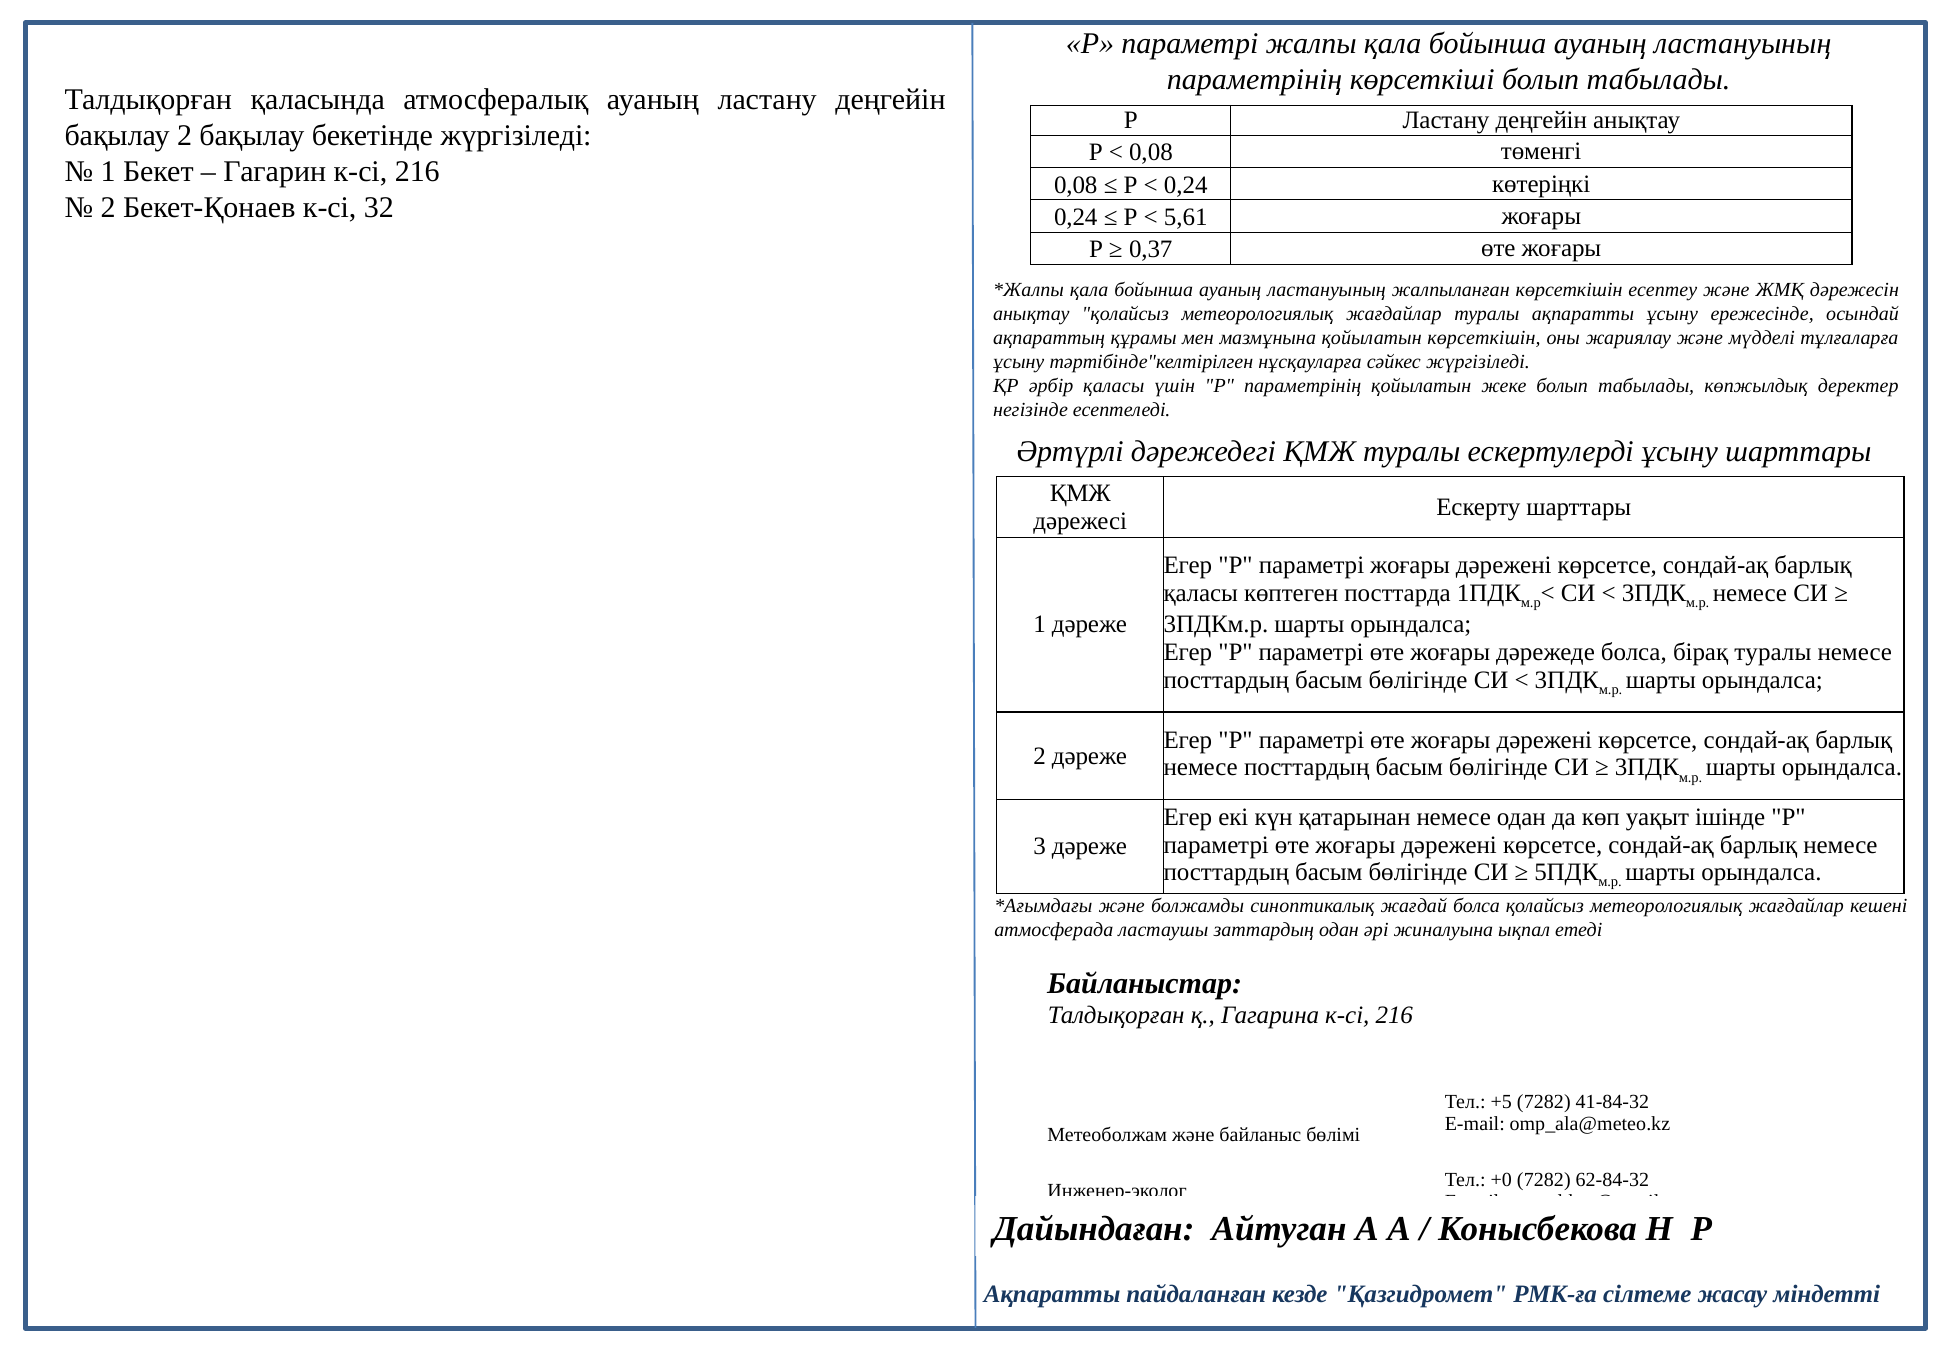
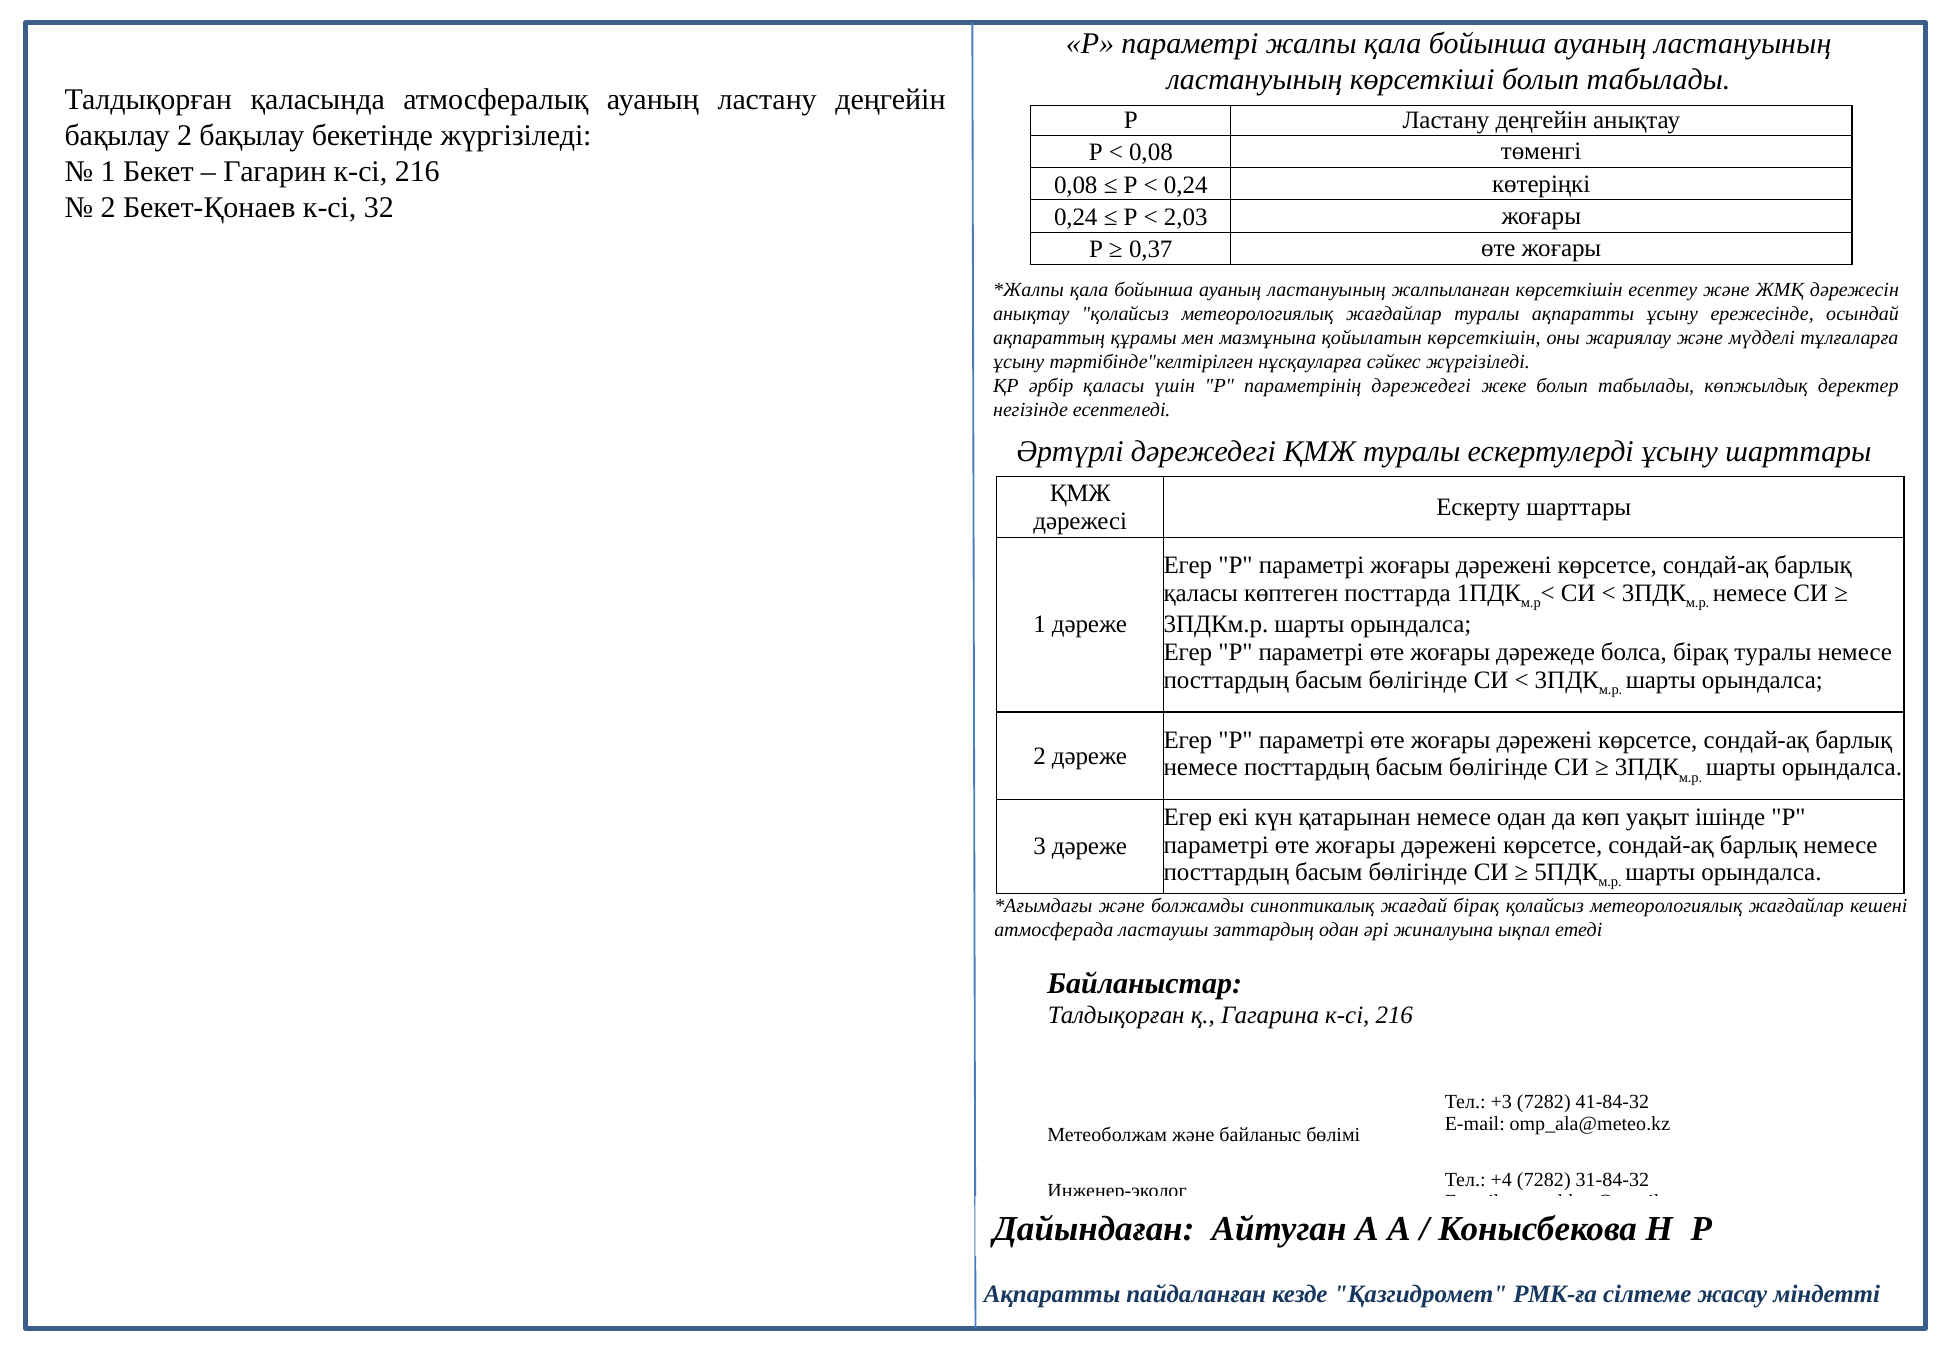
параметрінің at (1255, 80): параметрінің -> ластануының
5,61: 5,61 -> 2,03
параметрінің қойылатын: қойылатын -> дәрежедегі
жағдай болса: болса -> бірақ
+5: +5 -> +3
+0: +0 -> +4
62-84-32: 62-84-32 -> 31-84-32
